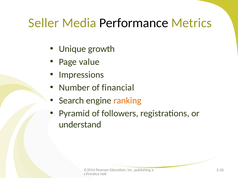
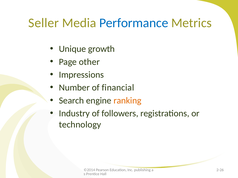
Performance colour: black -> blue
value: value -> other
Pyramid: Pyramid -> Industry
understand: understand -> technology
